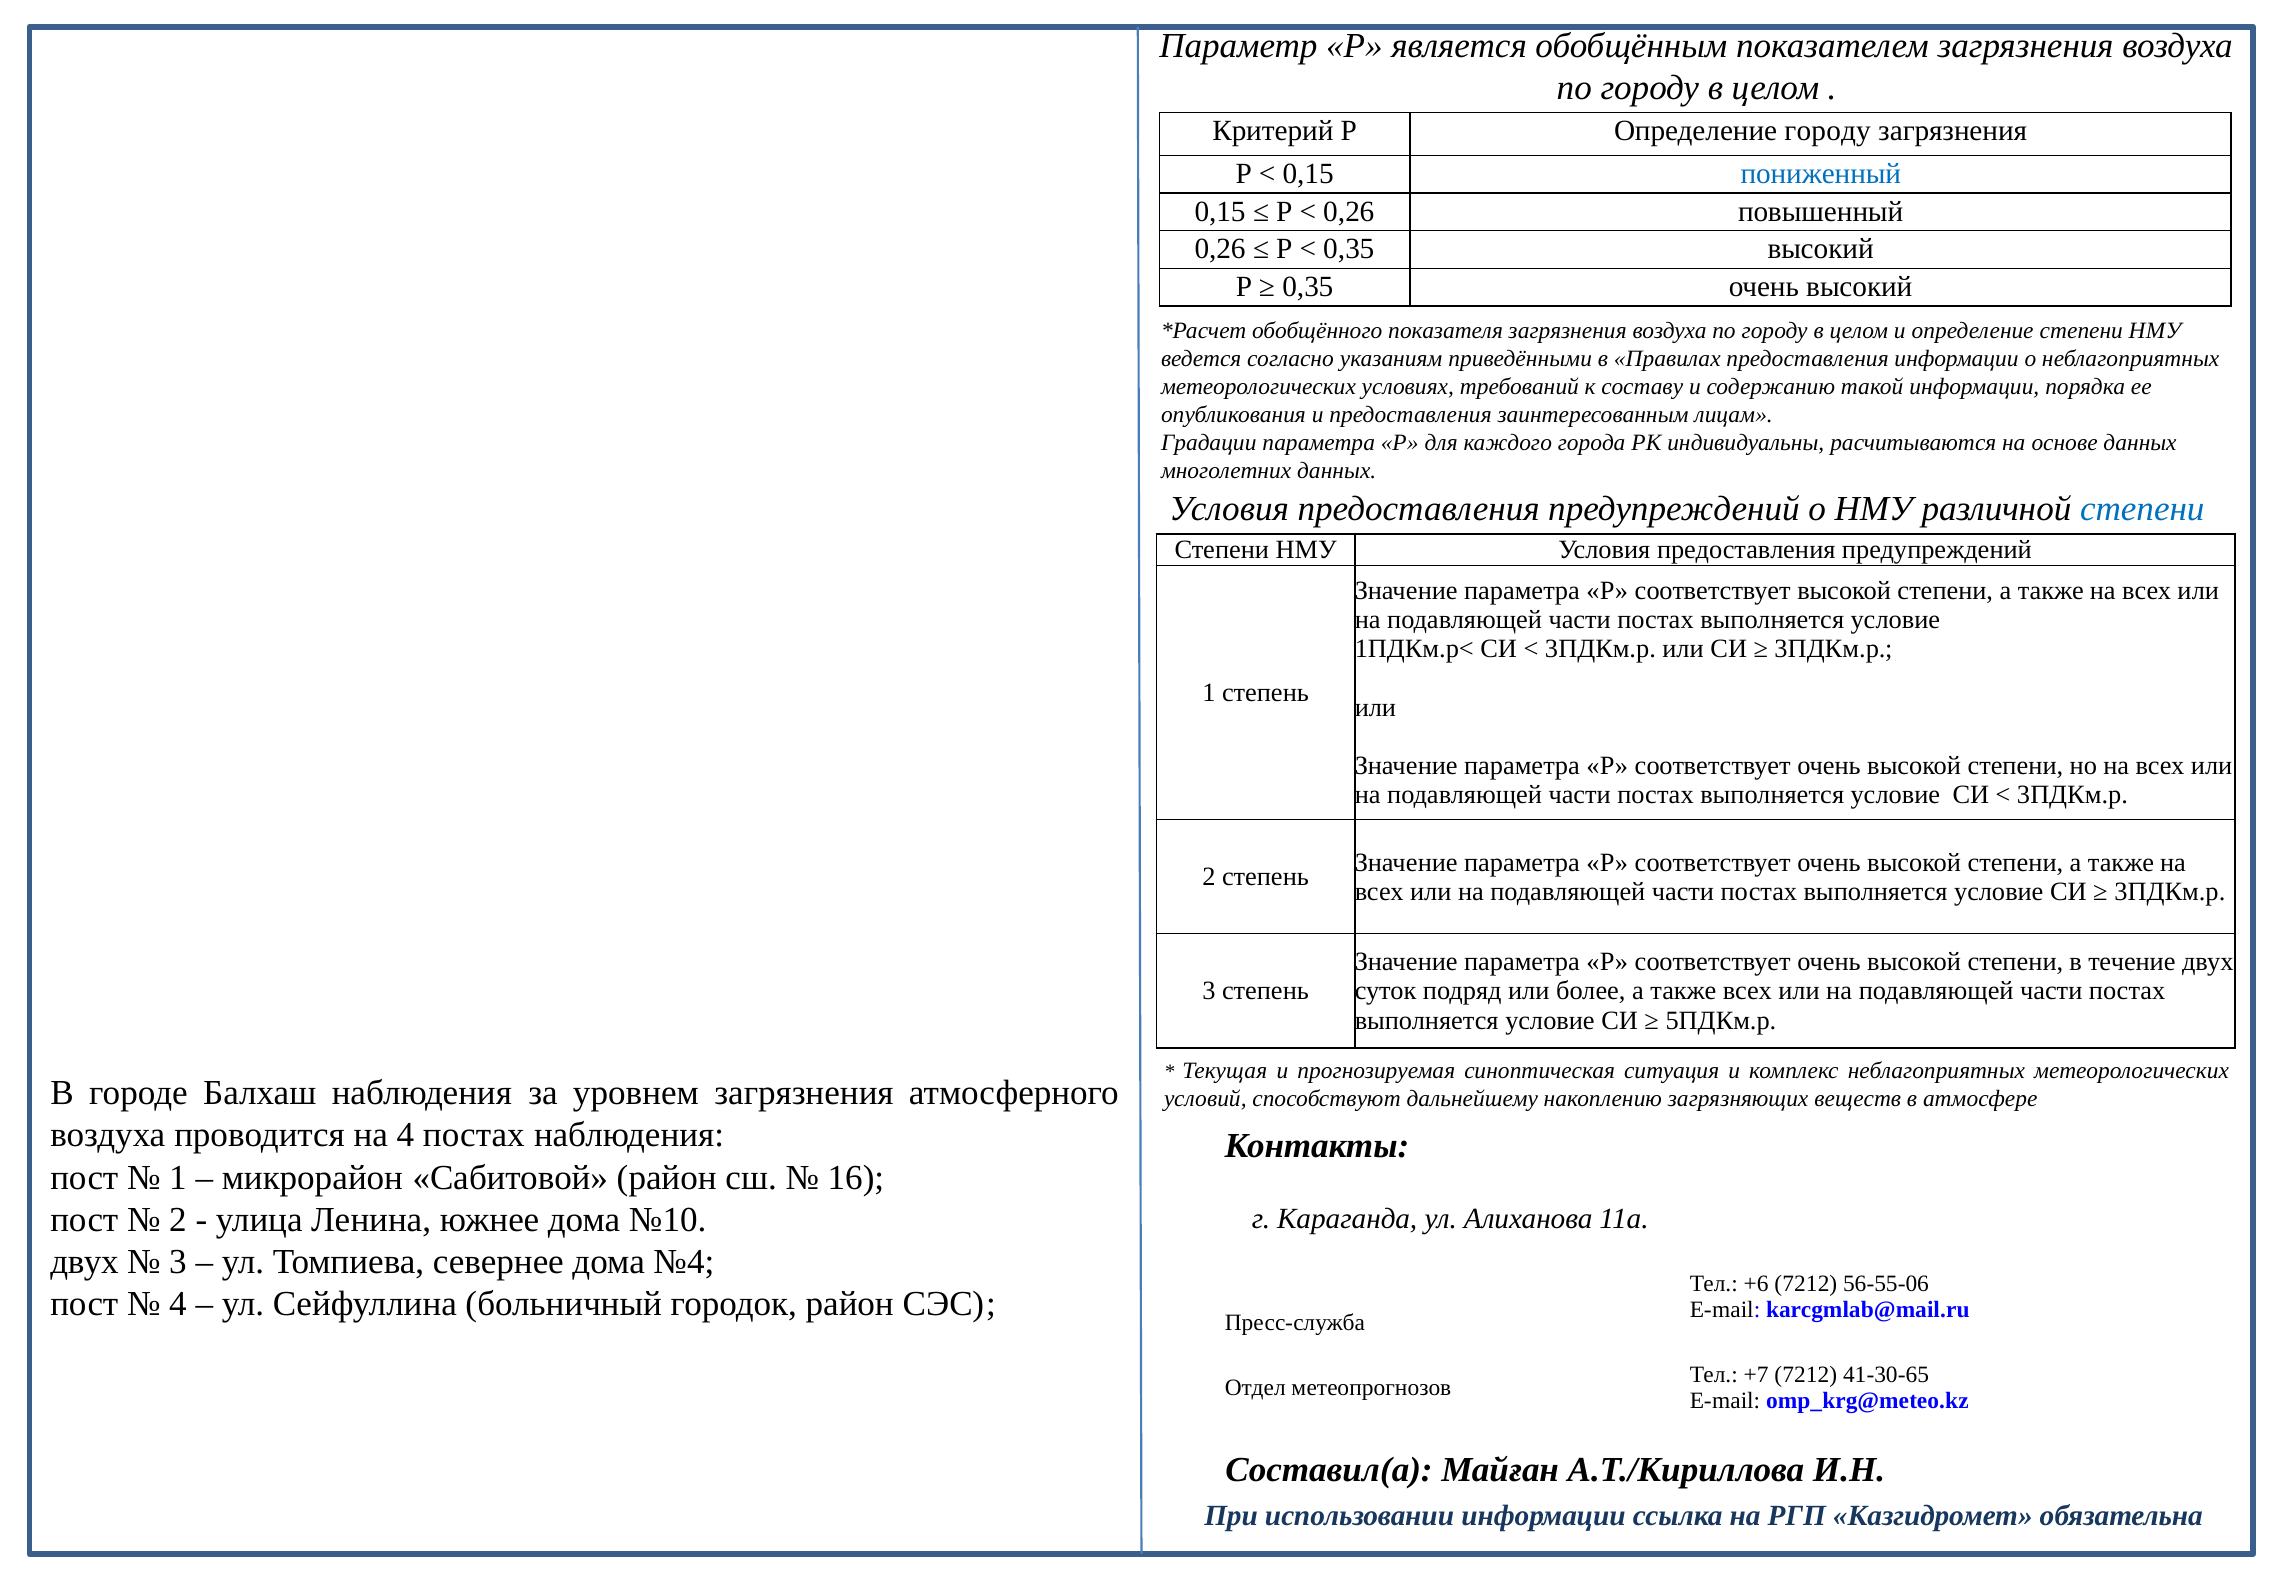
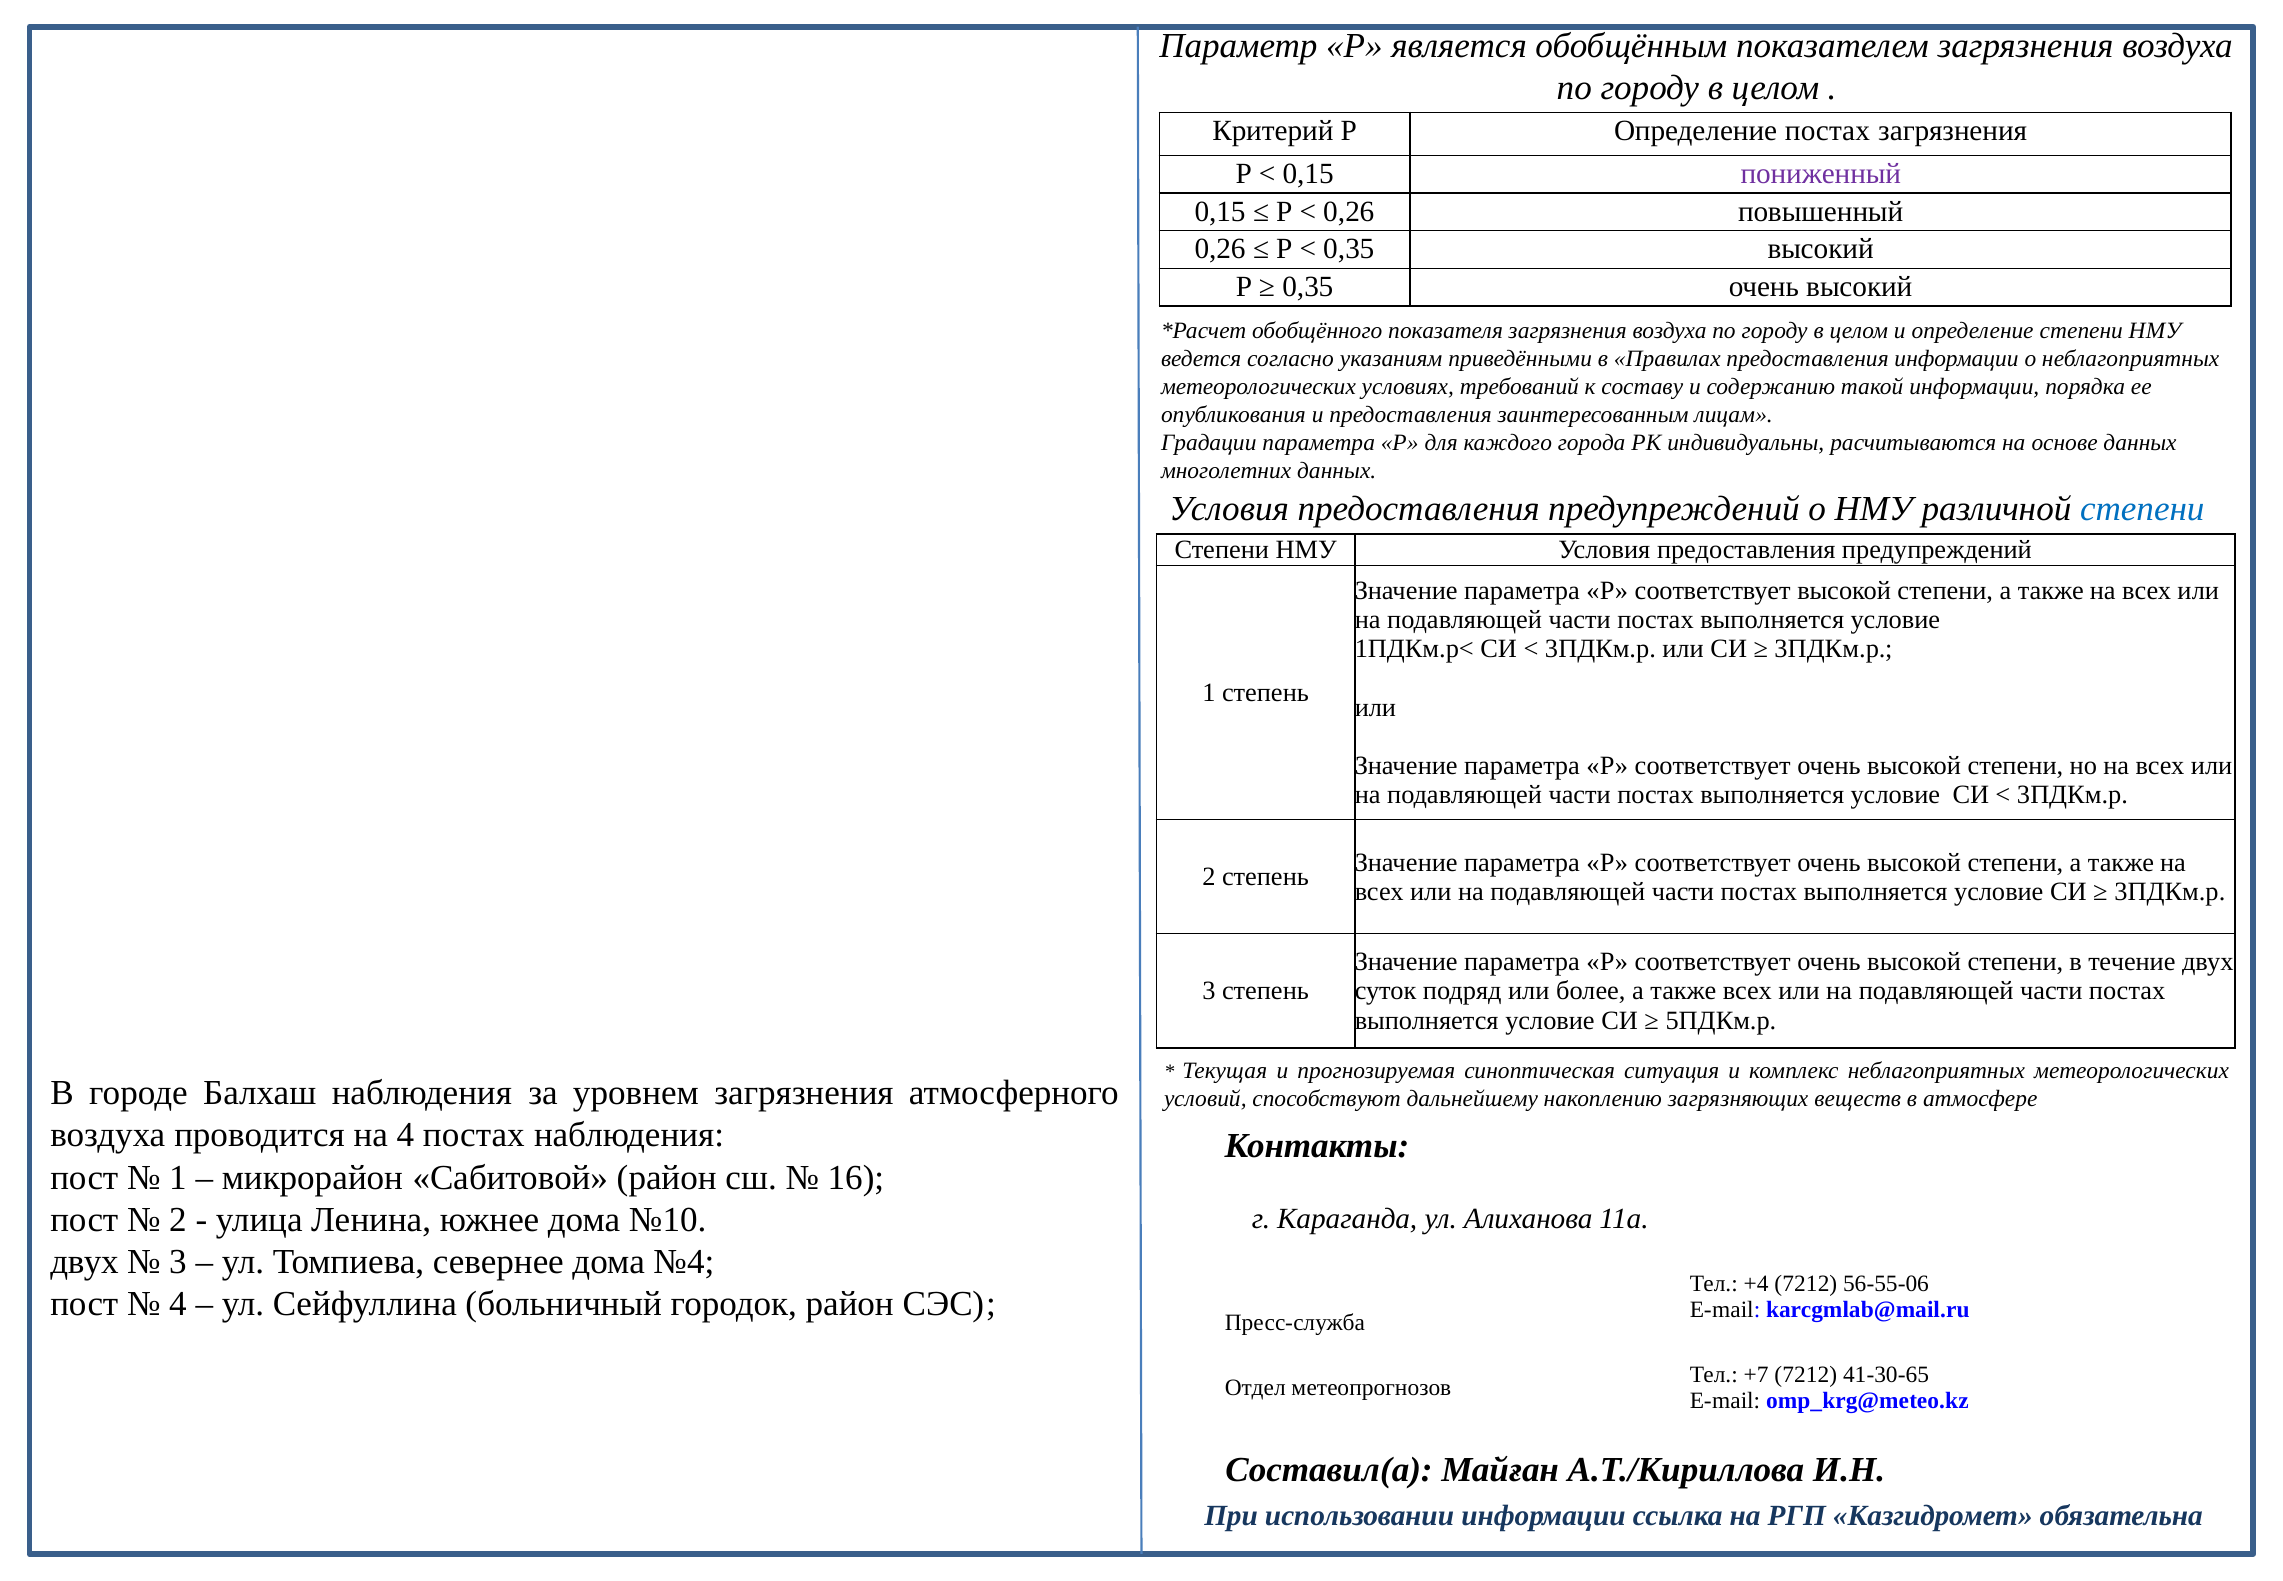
Определение городу: городу -> постах
пониженный colour: blue -> purple
+6: +6 -> +4
